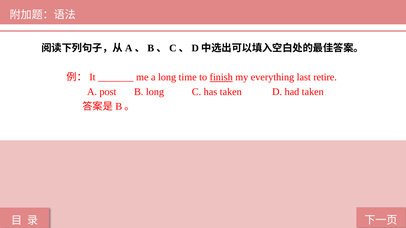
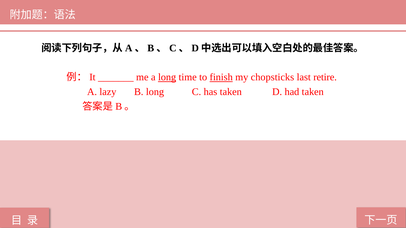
long at (167, 77) underline: none -> present
everything: everything -> chopsticks
post: post -> lazy
